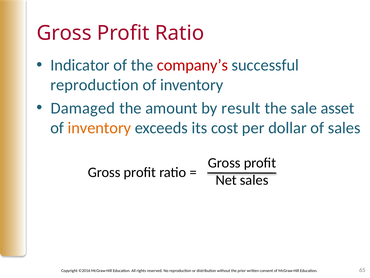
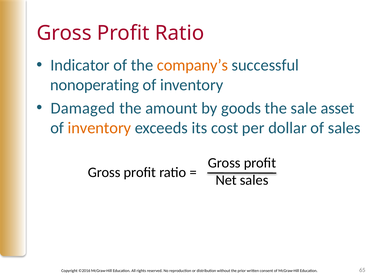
company’s colour: red -> orange
reproduction at (95, 85): reproduction -> nonoperating
result: result -> goods
